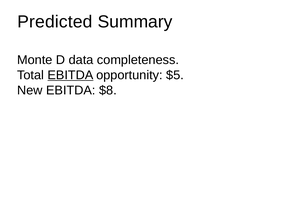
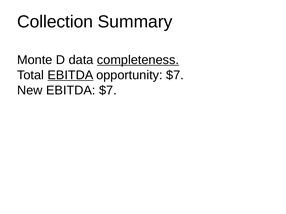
Predicted: Predicted -> Collection
completeness underline: none -> present
opportunity $5: $5 -> $7
EBITDA $8: $8 -> $7
